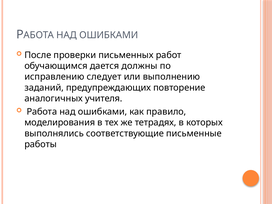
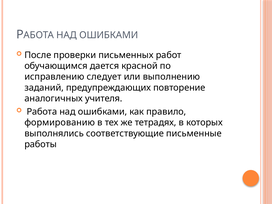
должны: должны -> красной
моделирования: моделирования -> формированию
